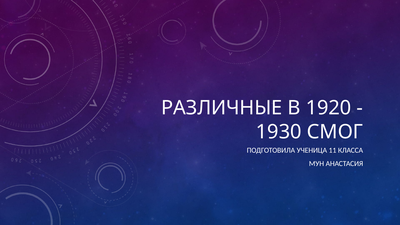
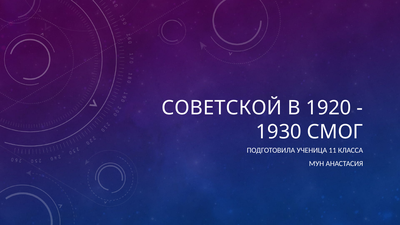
РАЗЛИЧНЫЕ: РАЗЛИЧНЫЕ -> СОВЕТСКОЙ
